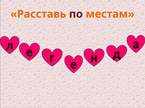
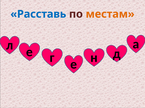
Расставь colour: orange -> blue
